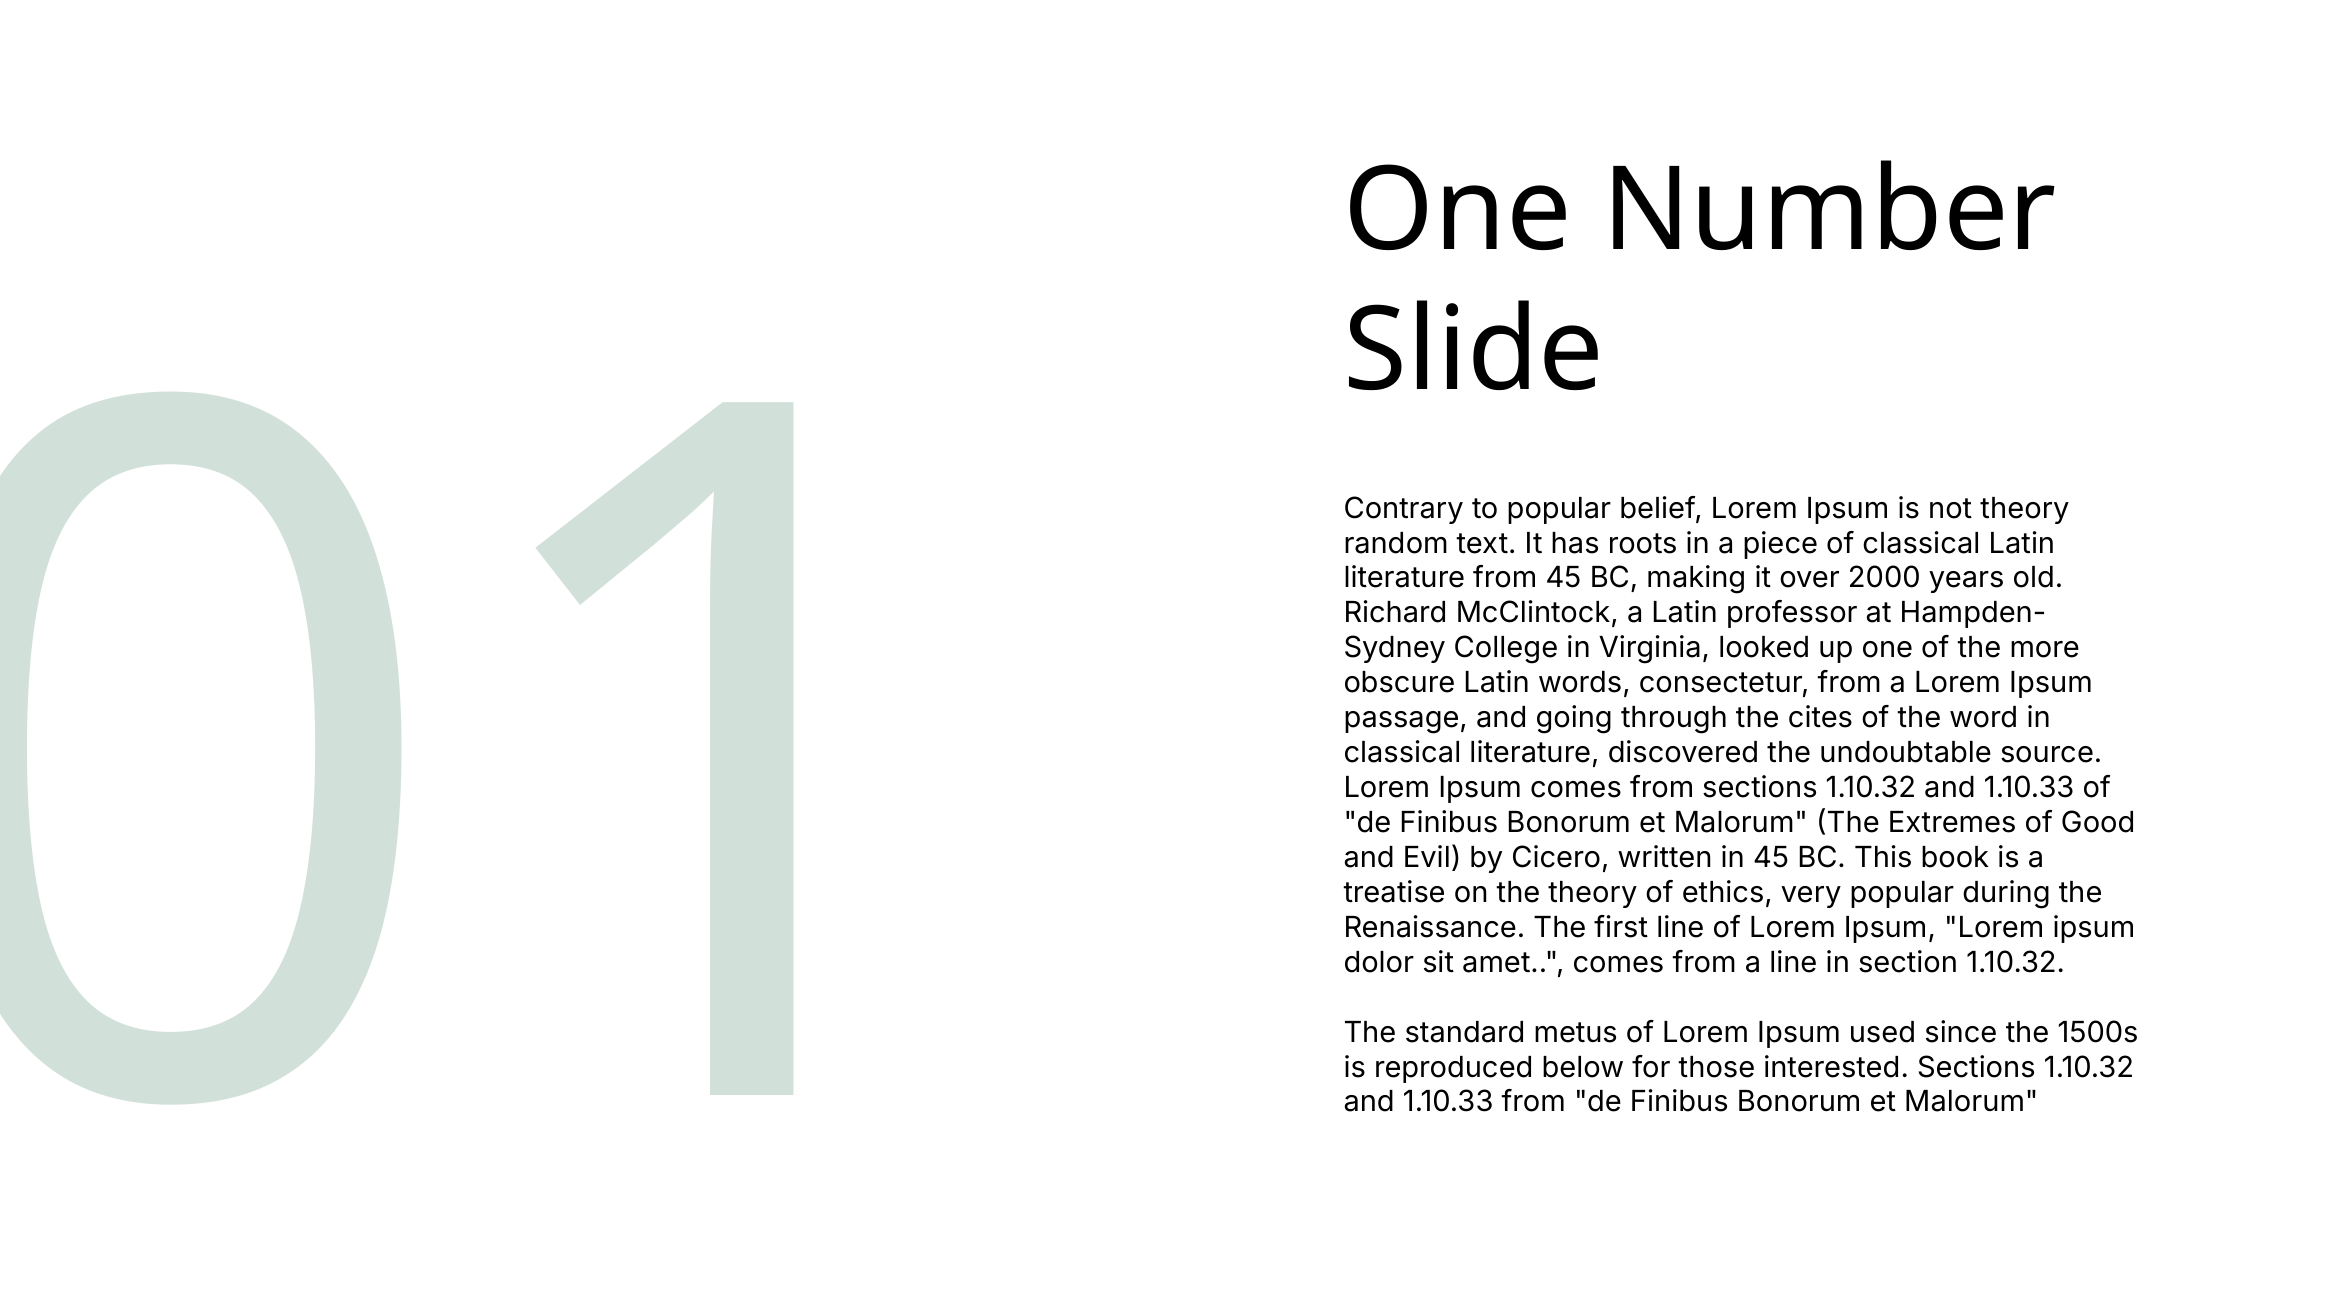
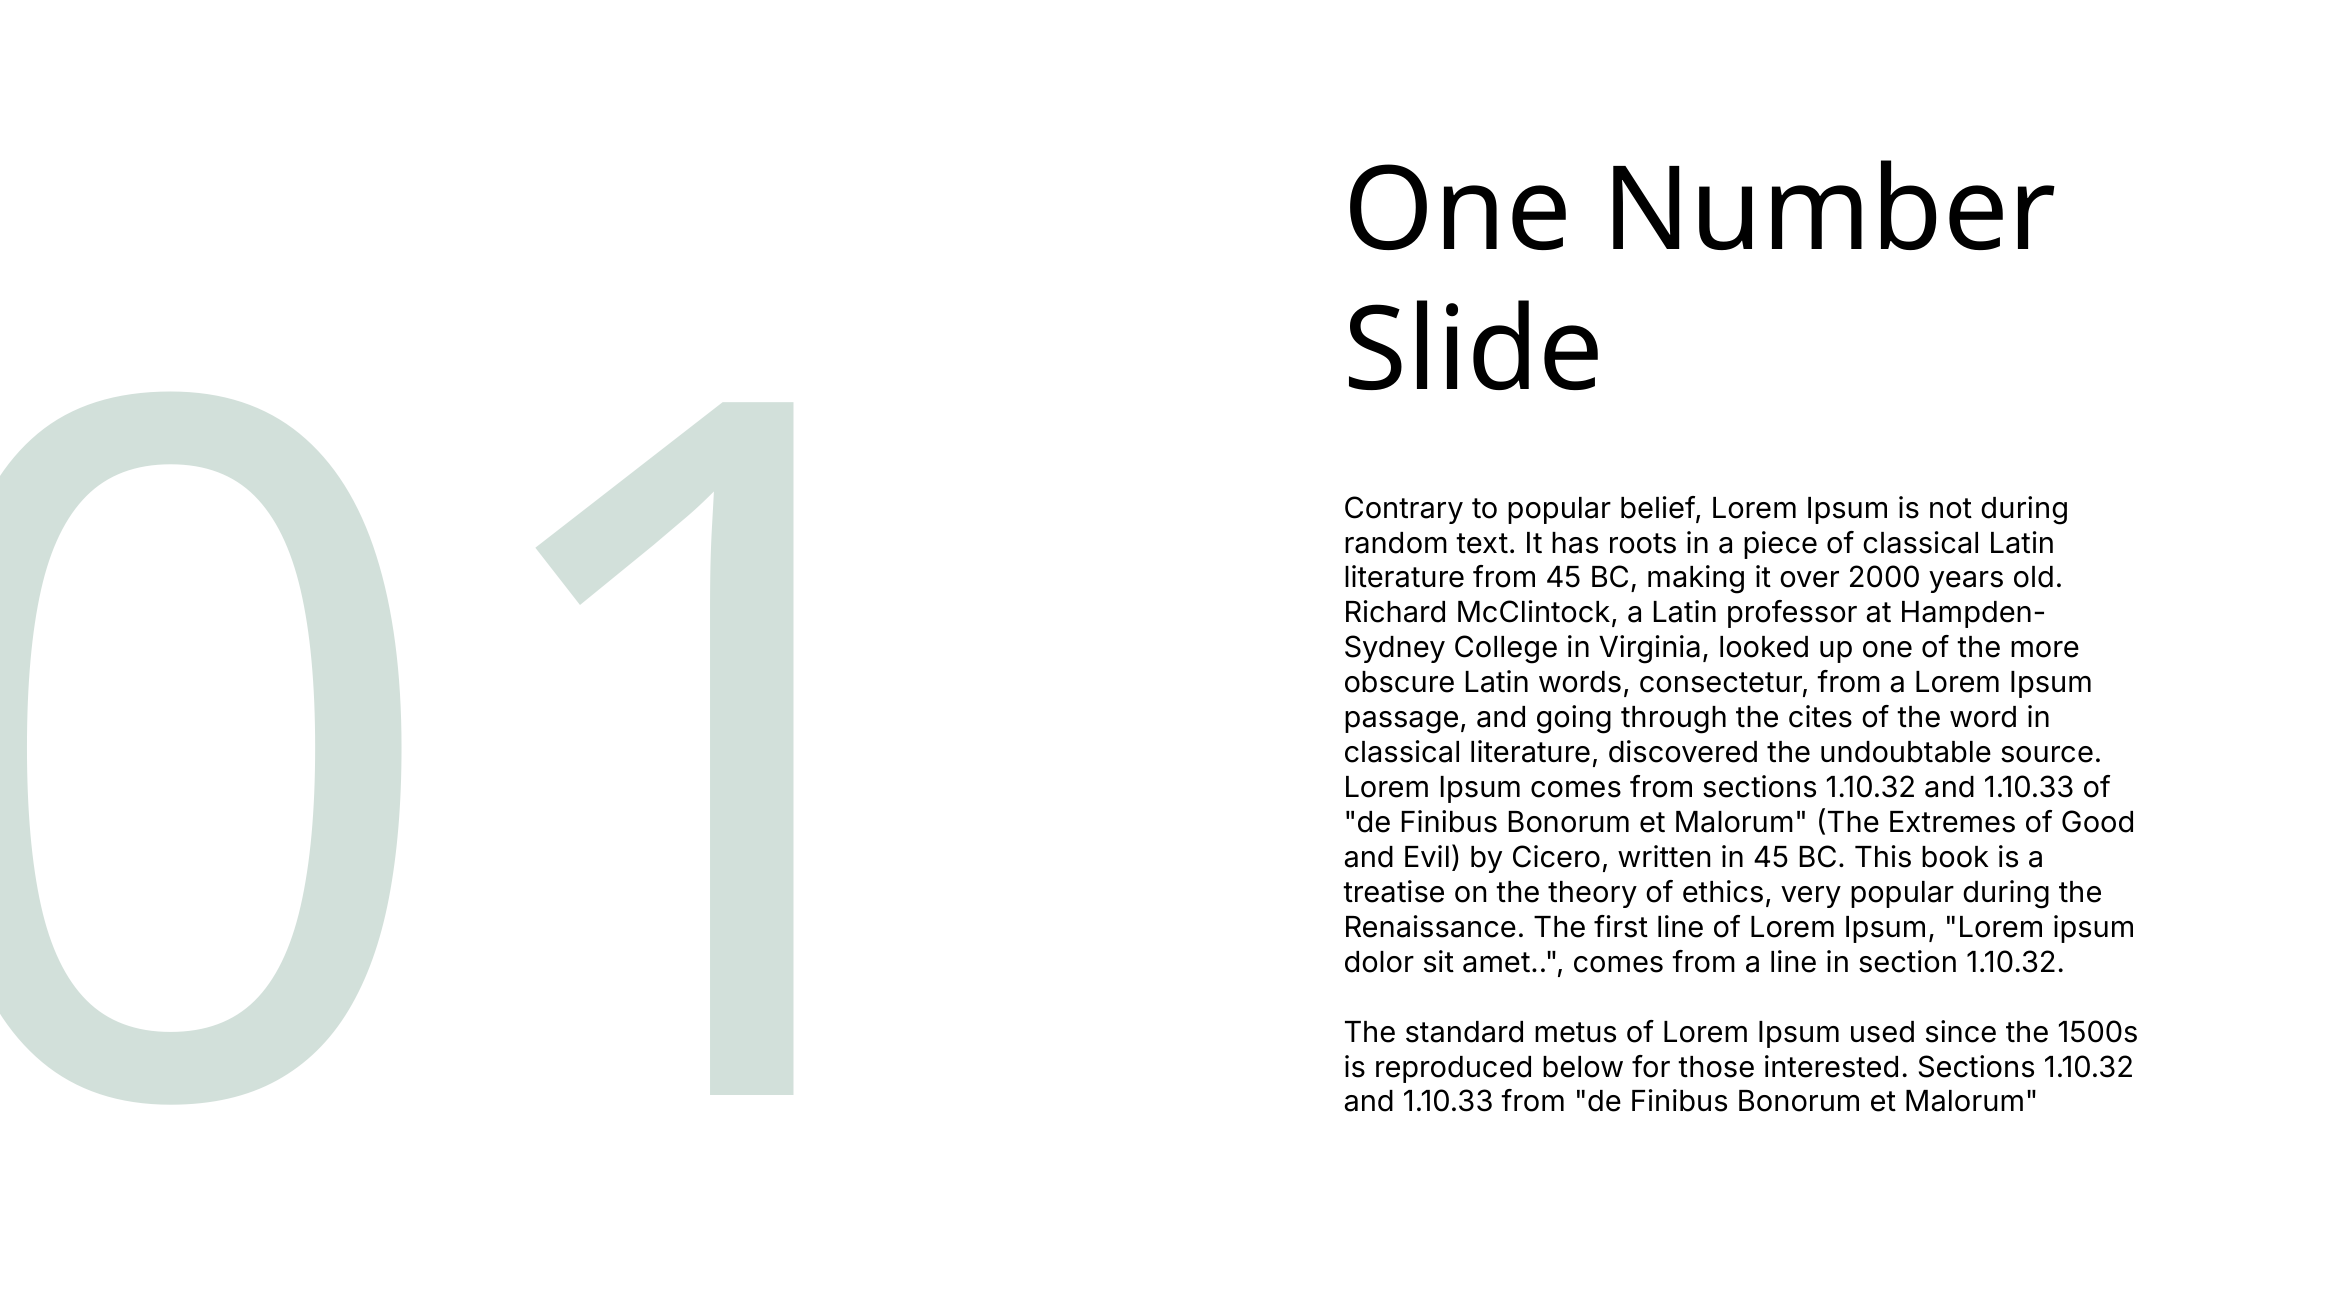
not theory: theory -> during
